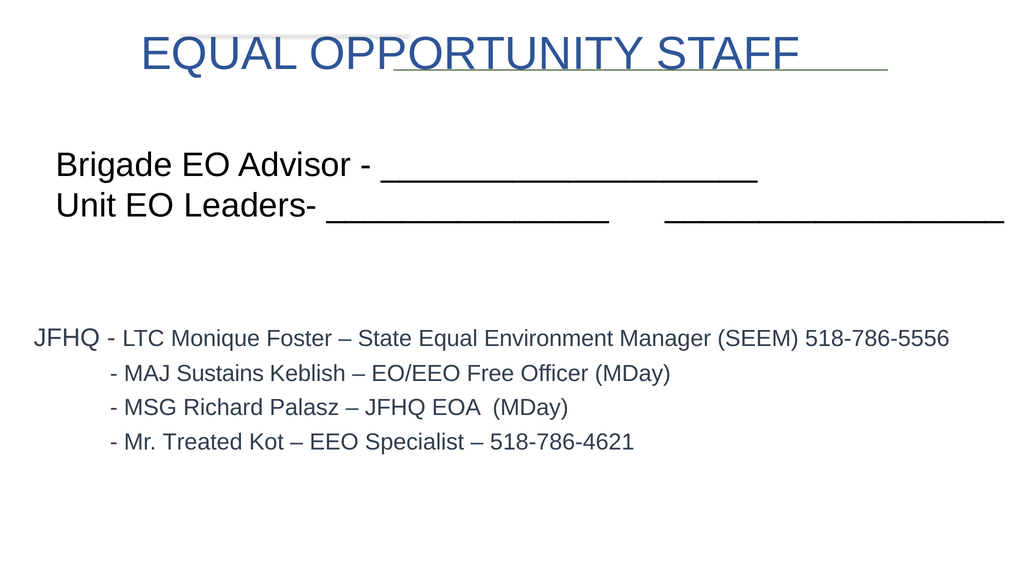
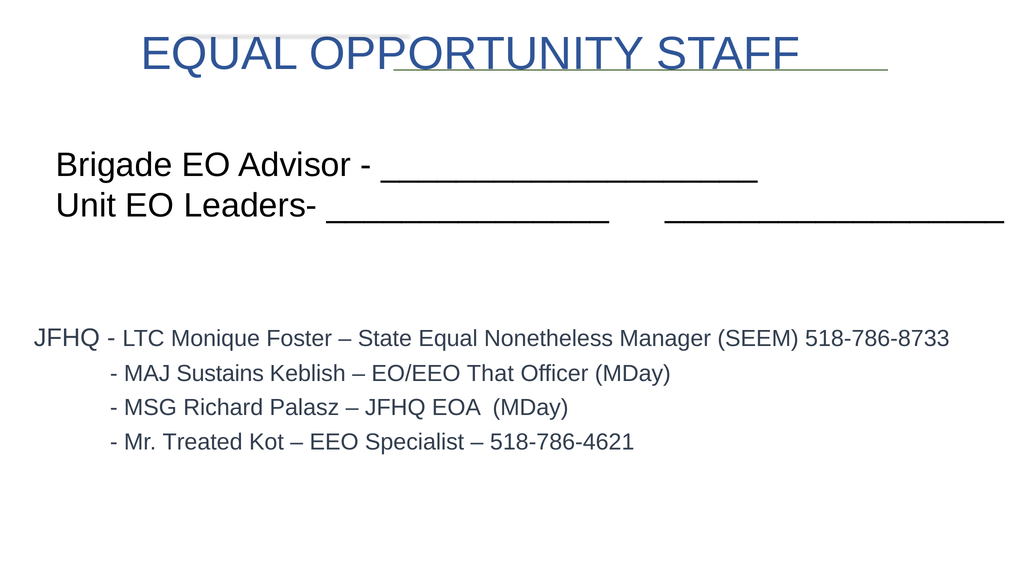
Environment: Environment -> Nonetheless
518-786-5556: 518-786-5556 -> 518-786-8733
Free: Free -> That
